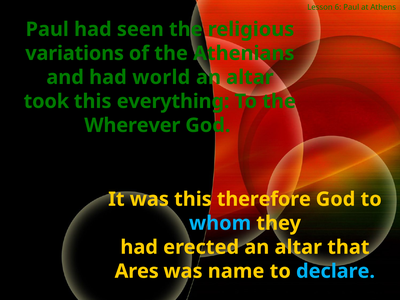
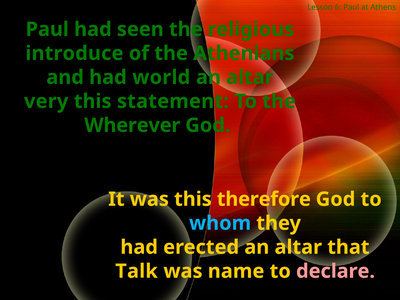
variations: variations -> introduce
took: took -> very
everything: everything -> statement
Ares: Ares -> Talk
declare colour: light blue -> pink
